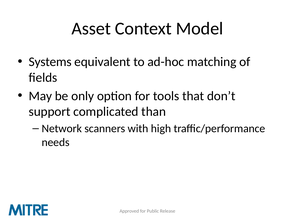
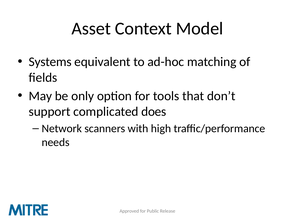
than: than -> does
